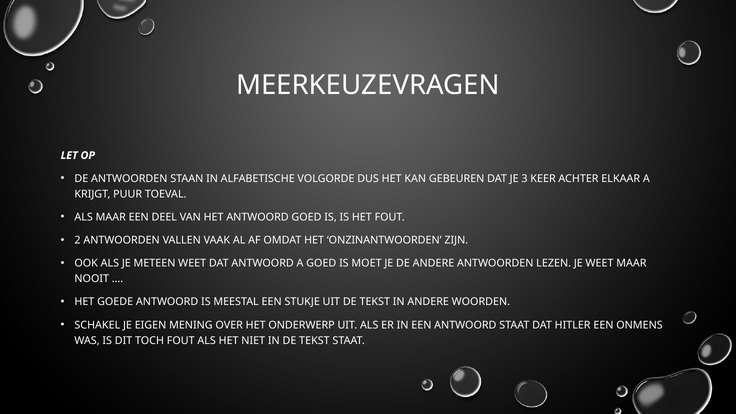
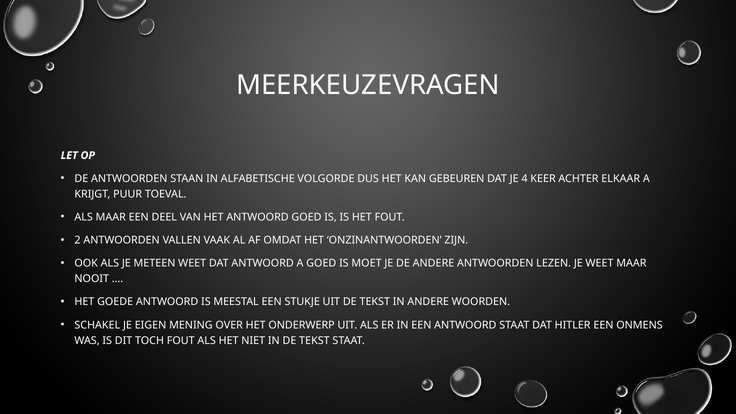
3: 3 -> 4
